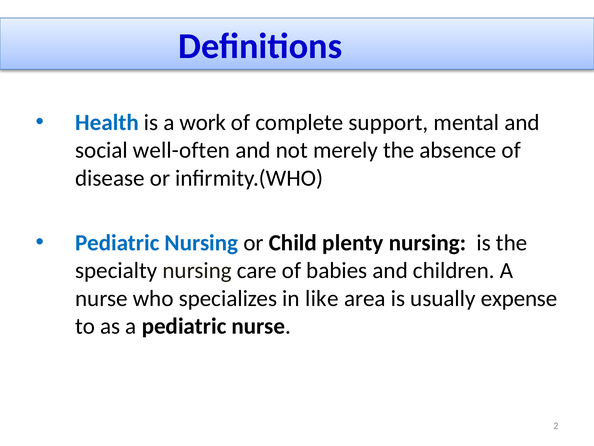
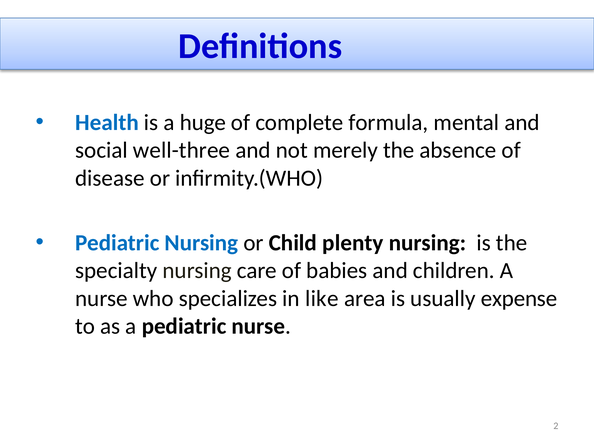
work: work -> huge
support: support -> formula
well-often: well-often -> well-three
